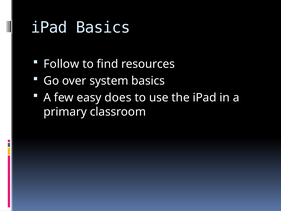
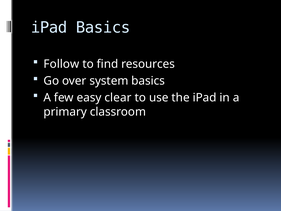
does: does -> clear
